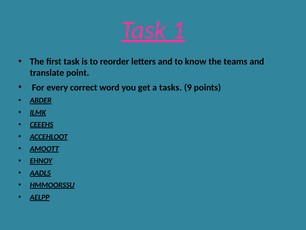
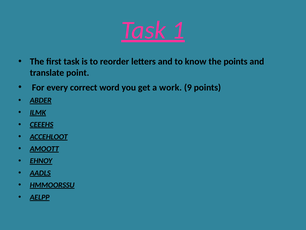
the teams: teams -> points
tasks: tasks -> work
